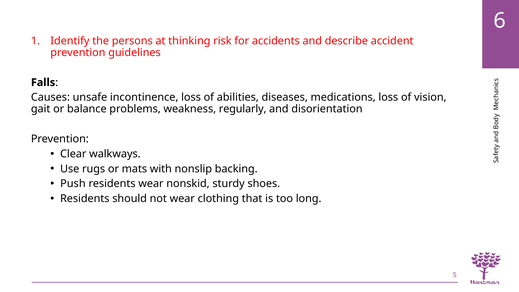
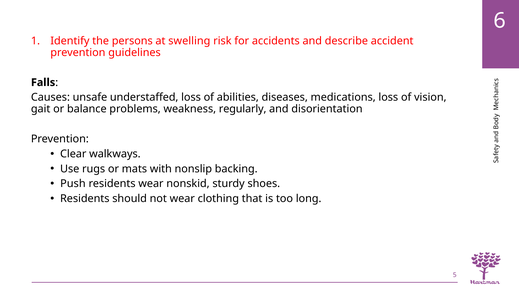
thinking: thinking -> swelling
incontinence: incontinence -> understaffed
